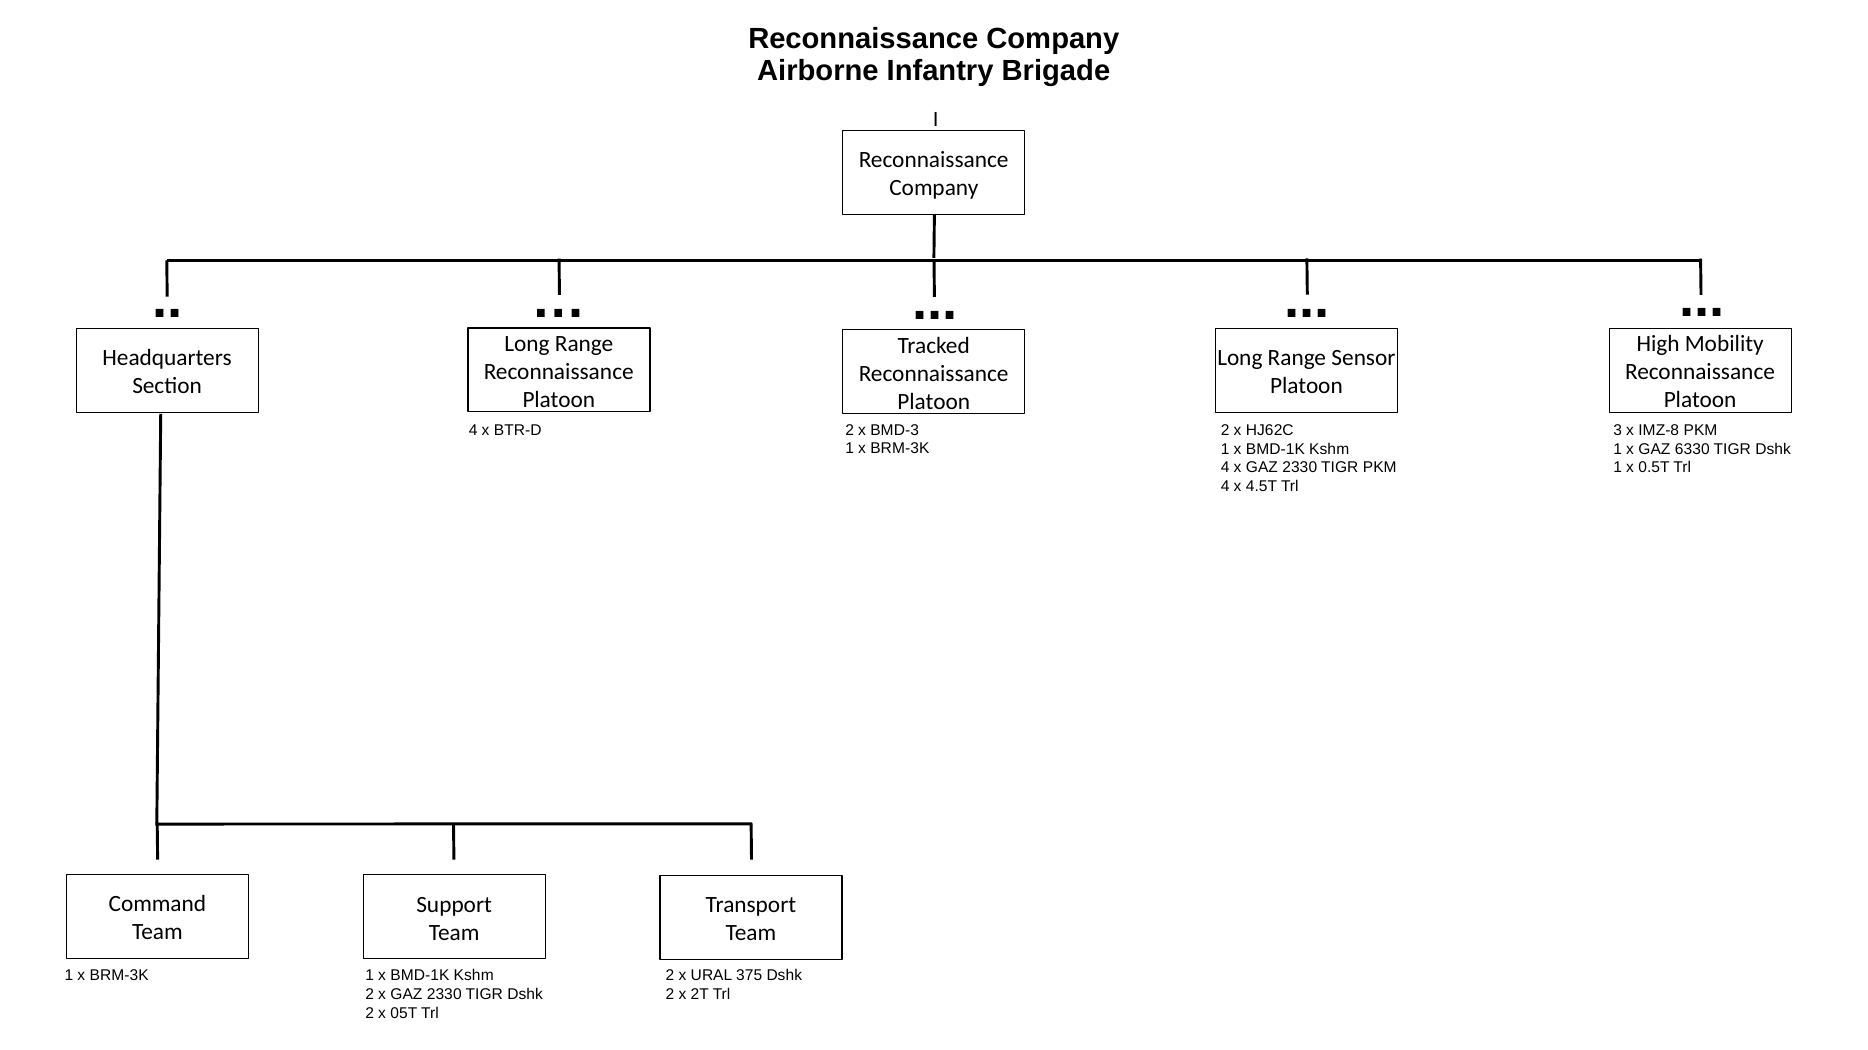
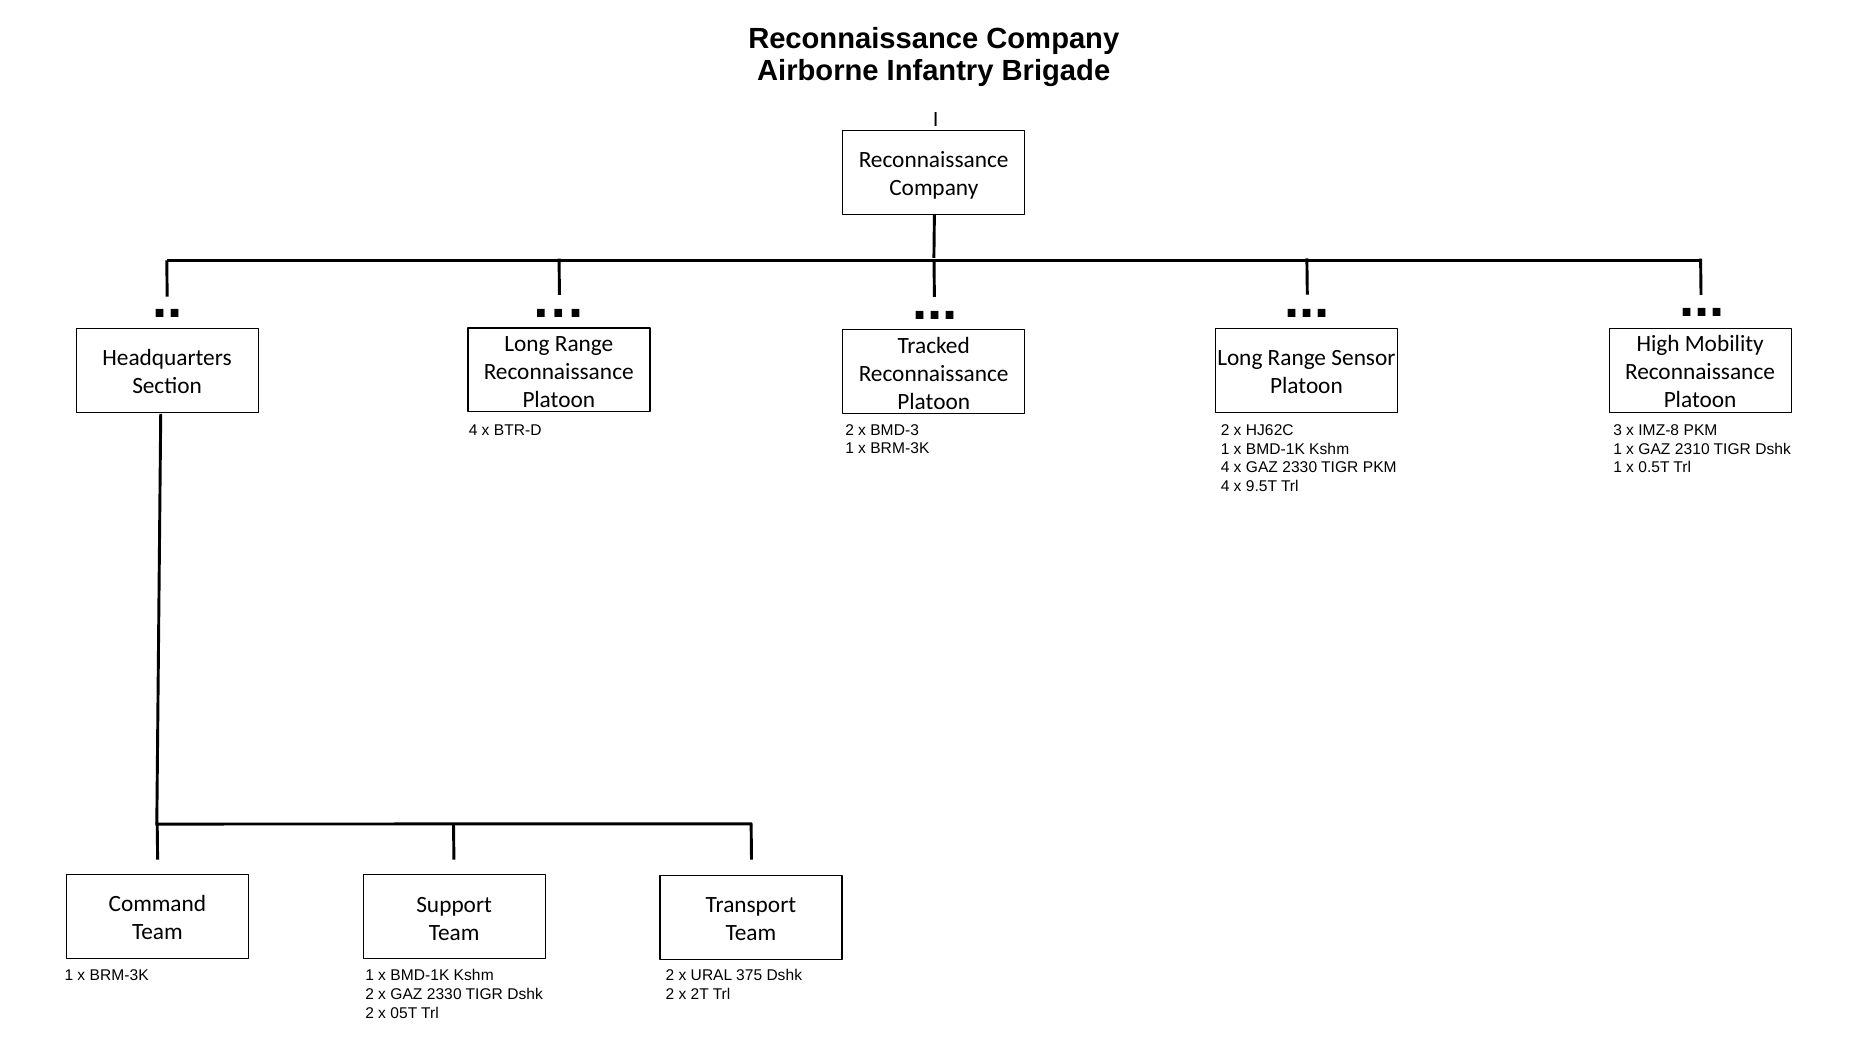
6330: 6330 -> 2310
4.5T: 4.5T -> 9.5T
